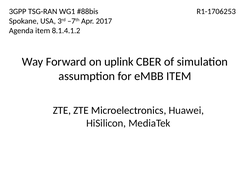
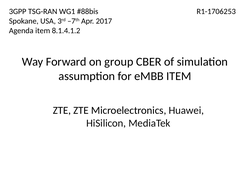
uplink: uplink -> group
